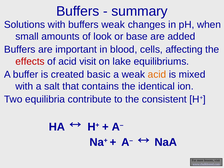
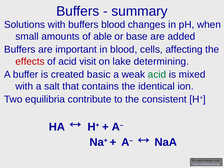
buffers weak: weak -> blood
look: look -> able
equilibriums: equilibriums -> determining
acid at (157, 74) colour: orange -> green
